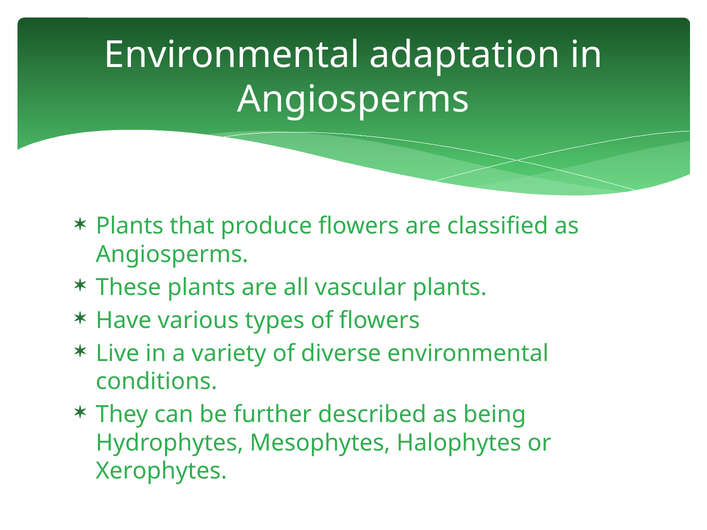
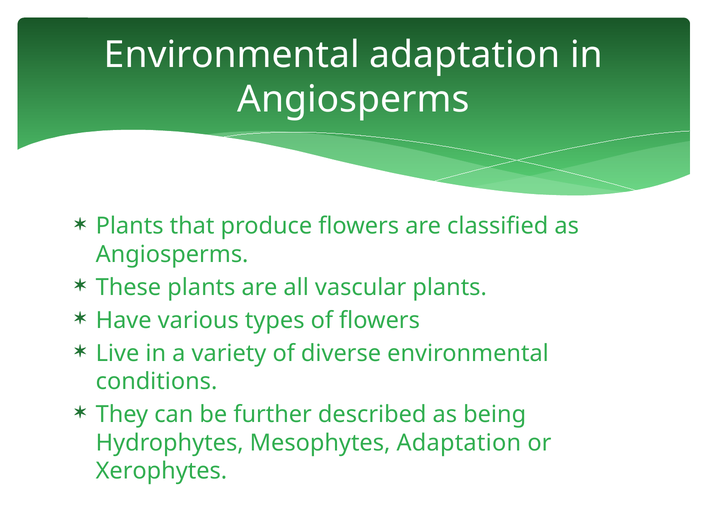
Mesophytes Halophytes: Halophytes -> Adaptation
